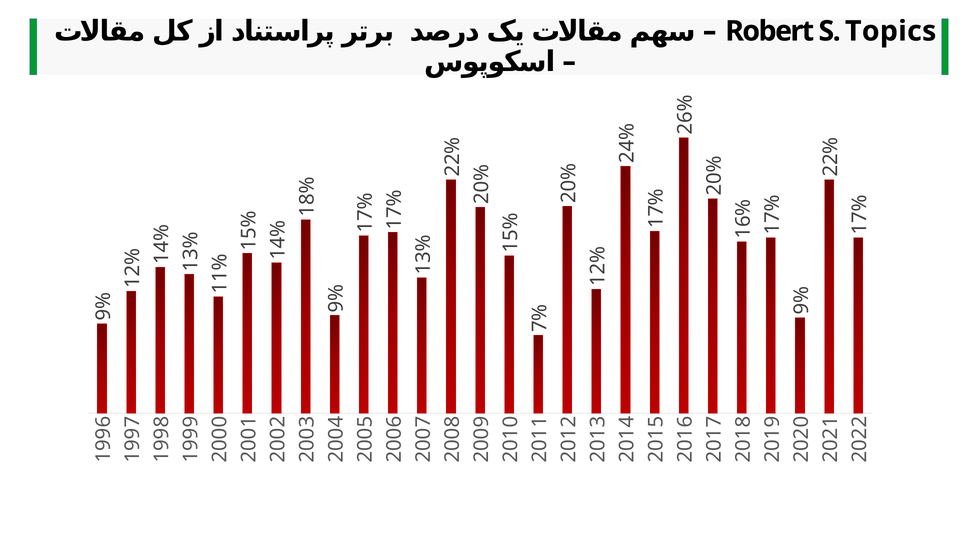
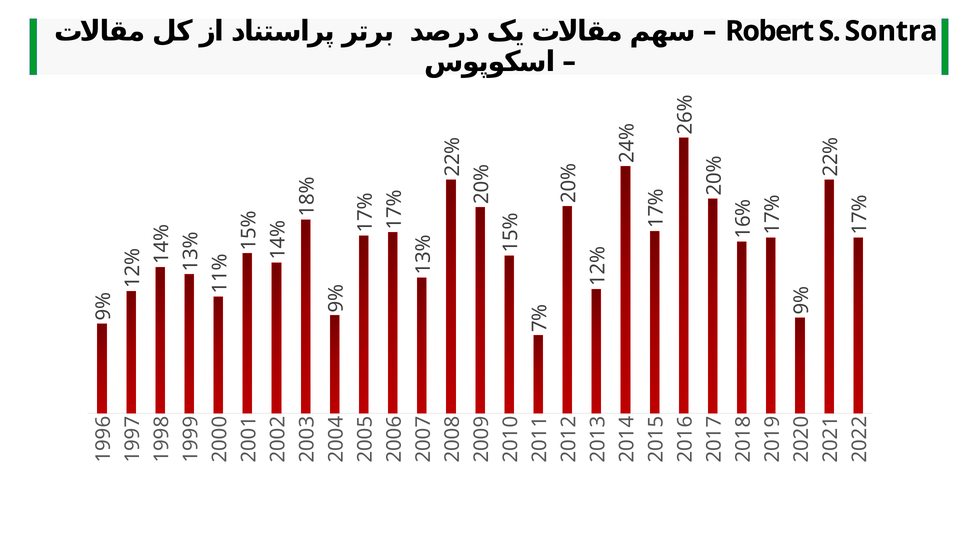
Topics: Topics -> Sontra
